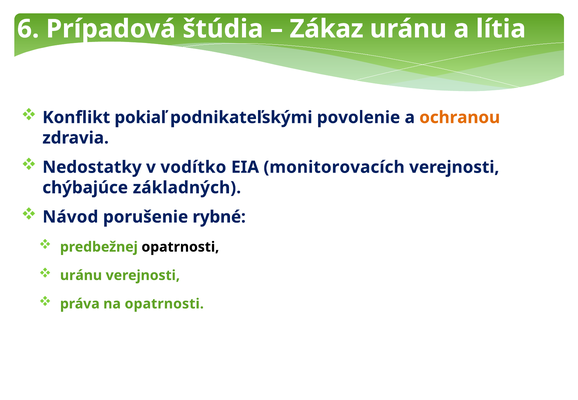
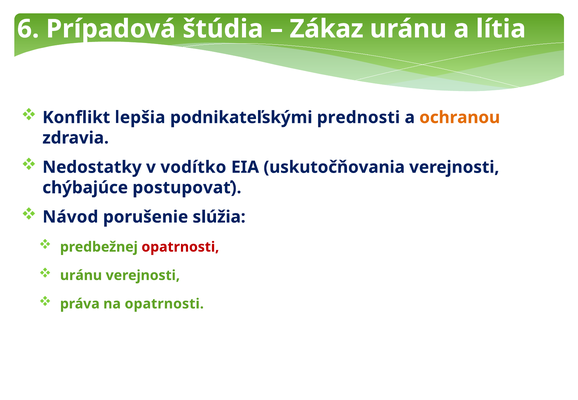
pokiaľ: pokiaľ -> lepšia
povolenie: povolenie -> prednosti
monitorovacích: monitorovacích -> uskutočňovania
základných: základných -> postupovať
rybné: rybné -> slúžia
opatrnosti at (180, 247) colour: black -> red
